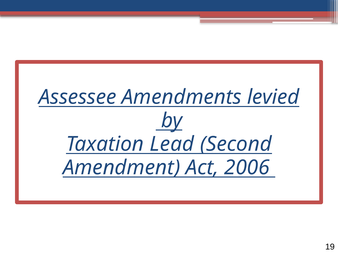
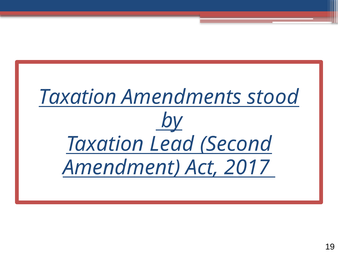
Assessee at (78, 97): Assessee -> Taxation
levied: levied -> stood
2006: 2006 -> 2017
